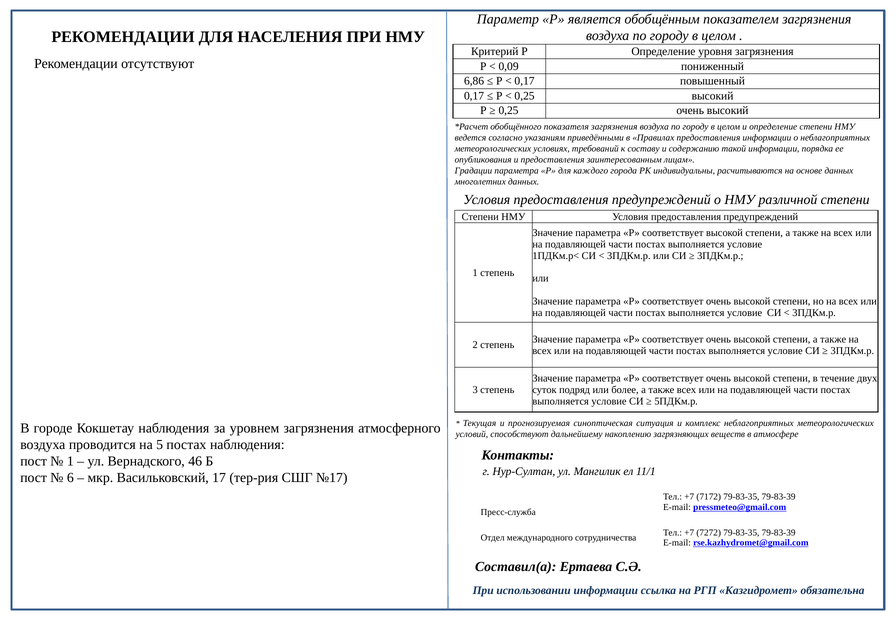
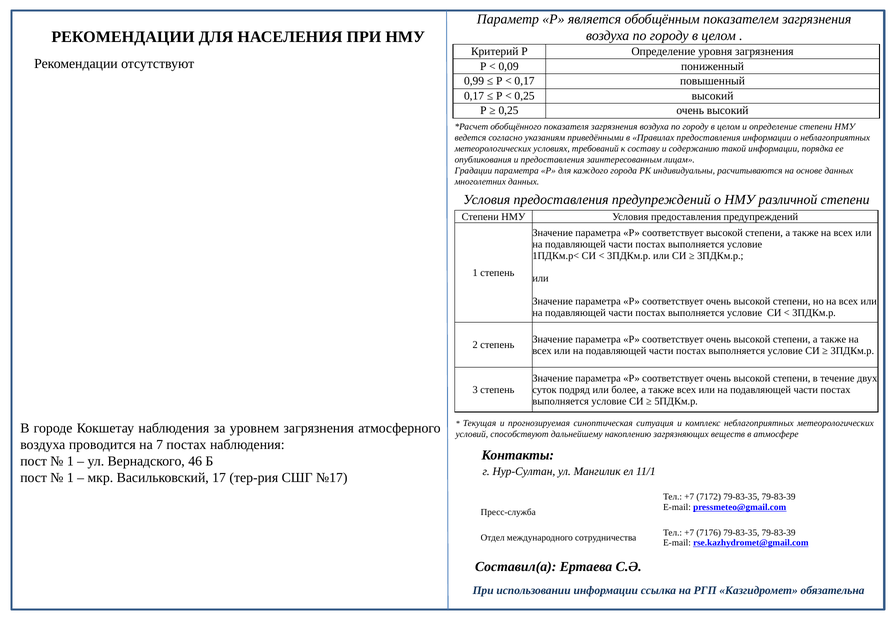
6,86: 6,86 -> 0,99
5: 5 -> 7
6 at (70, 478): 6 -> 1
7272: 7272 -> 7176
